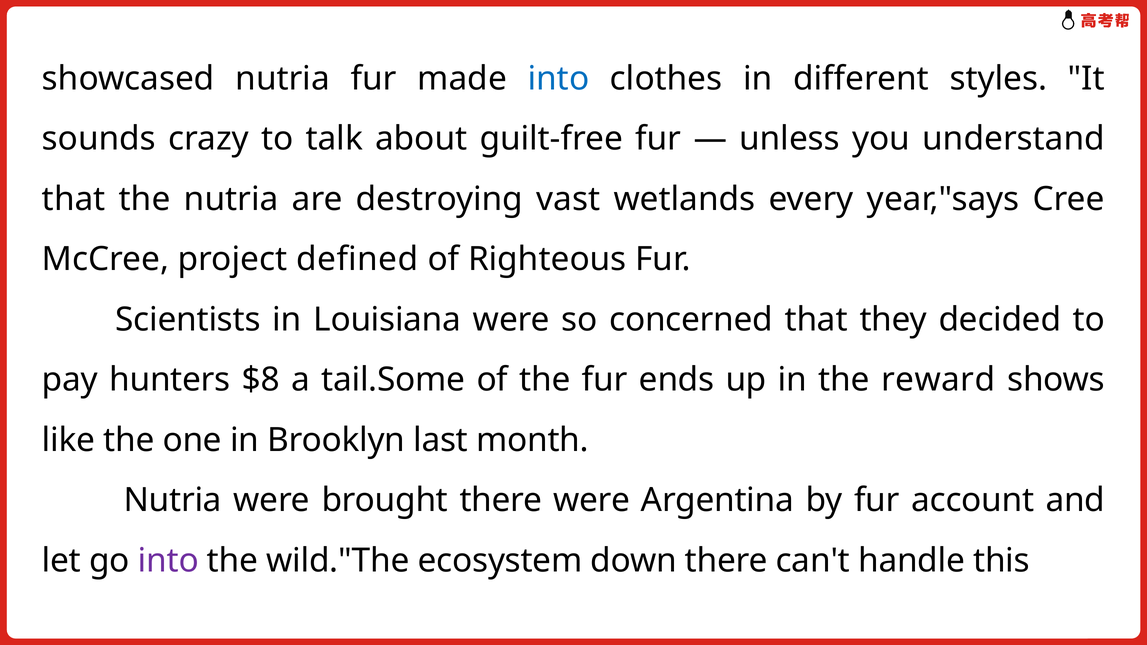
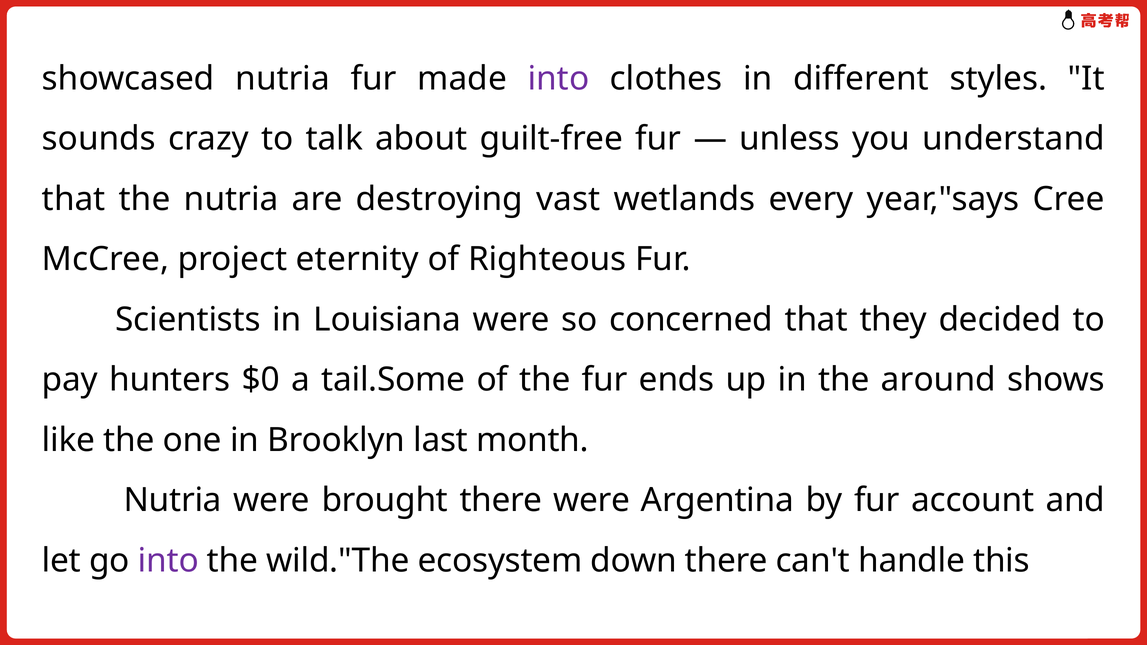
into at (558, 79) colour: blue -> purple
defined: defined -> eternity
$8: $8 -> $0
reward: reward -> around
